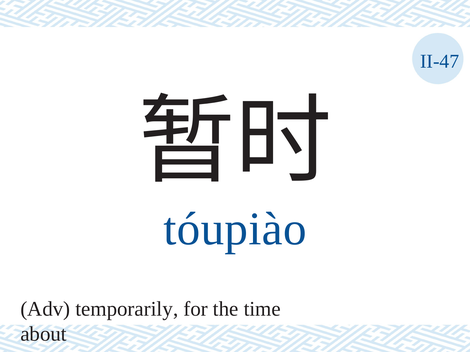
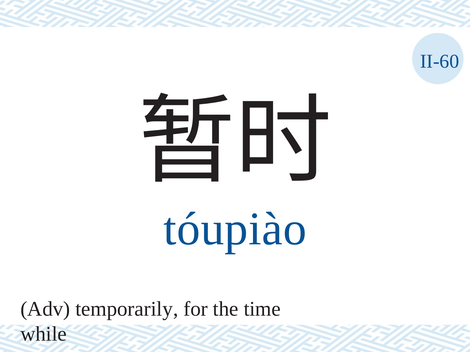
II-47: II-47 -> II-60
about: about -> while
